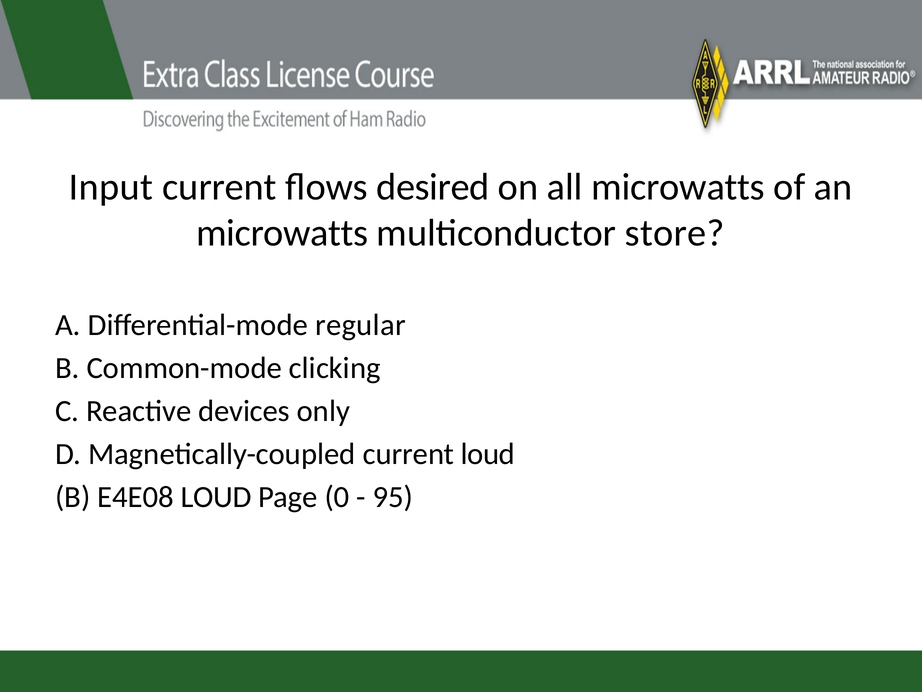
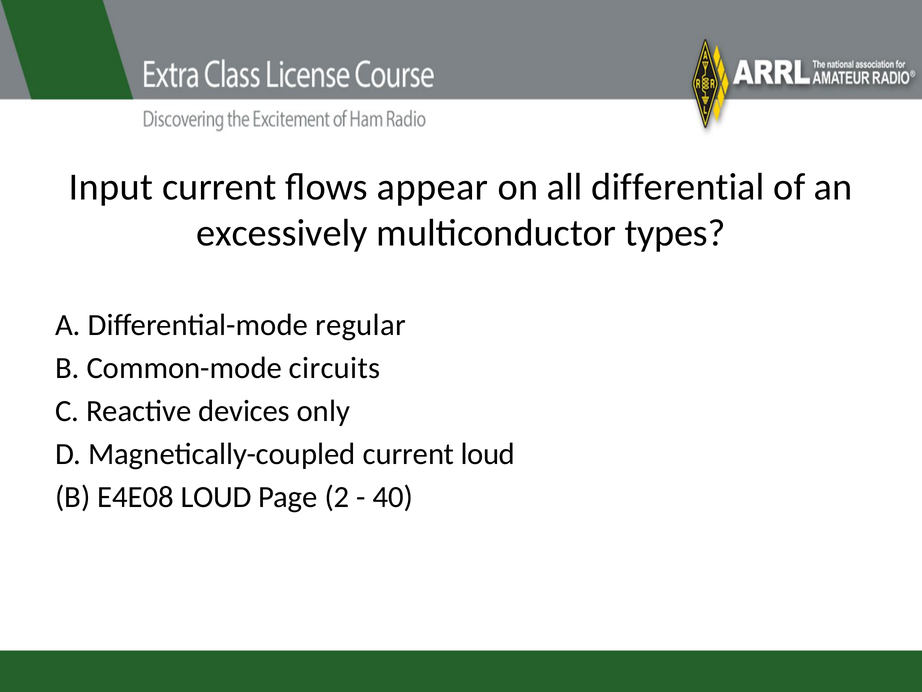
desired: desired -> appear
all microwatts: microwatts -> differential
microwatts at (282, 233): microwatts -> excessively
store: store -> types
clicking: clicking -> circuits
0: 0 -> 2
95: 95 -> 40
